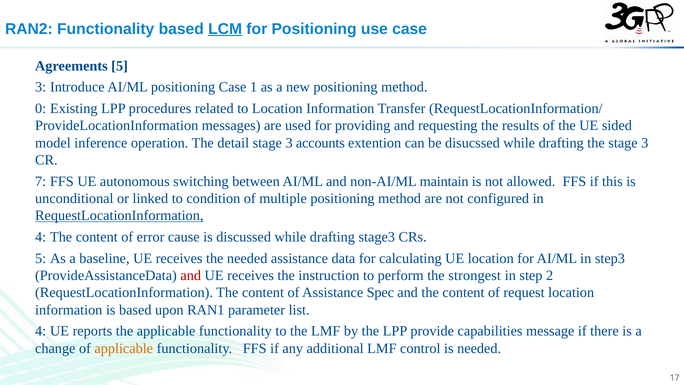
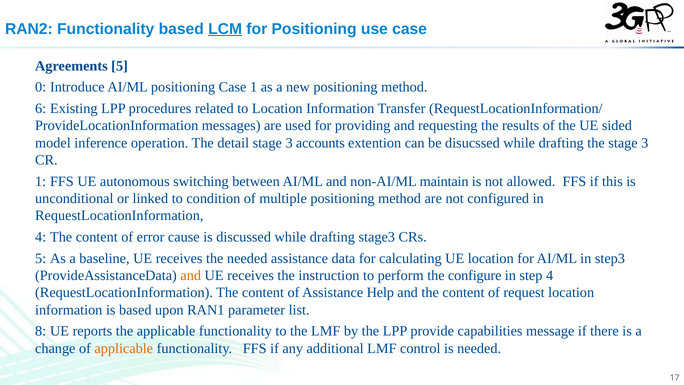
3 at (41, 87): 3 -> 0
0: 0 -> 6
7 at (41, 181): 7 -> 1
RequestLocationInformation at (119, 216) underline: present -> none
and at (191, 275) colour: red -> orange
strongest: strongest -> configure
step 2: 2 -> 4
Spec: Spec -> Help
4 at (41, 331): 4 -> 8
